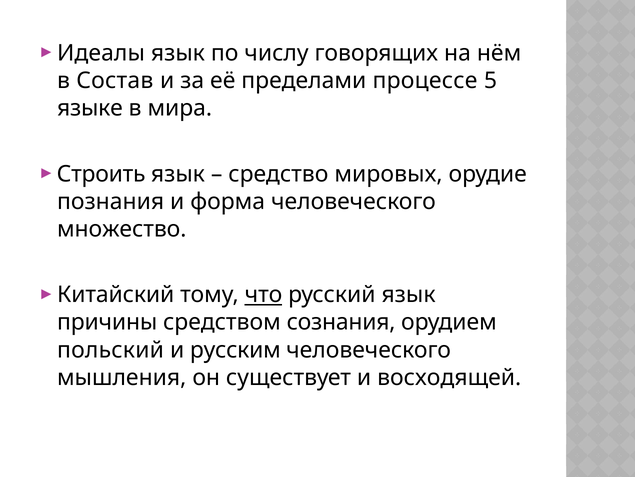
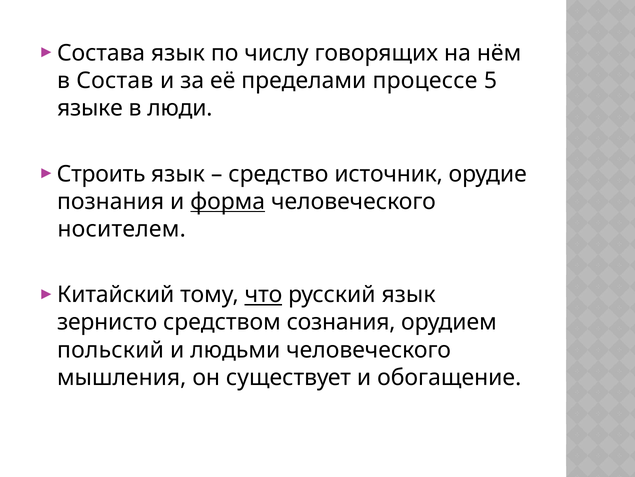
Идеалы: Идеалы -> Состава
мира: мира -> люди
мировых: мировых -> источник
форма underline: none -> present
множество: множество -> носителем
причины: причины -> зернисто
русским: русским -> людьми
восходящей: восходящей -> обогащение
